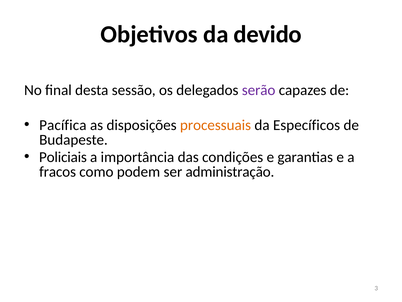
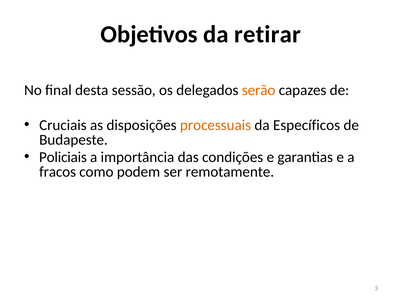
devido: devido -> retirar
serão colour: purple -> orange
Pacífica: Pacífica -> Cruciais
administração: administração -> remotamente
